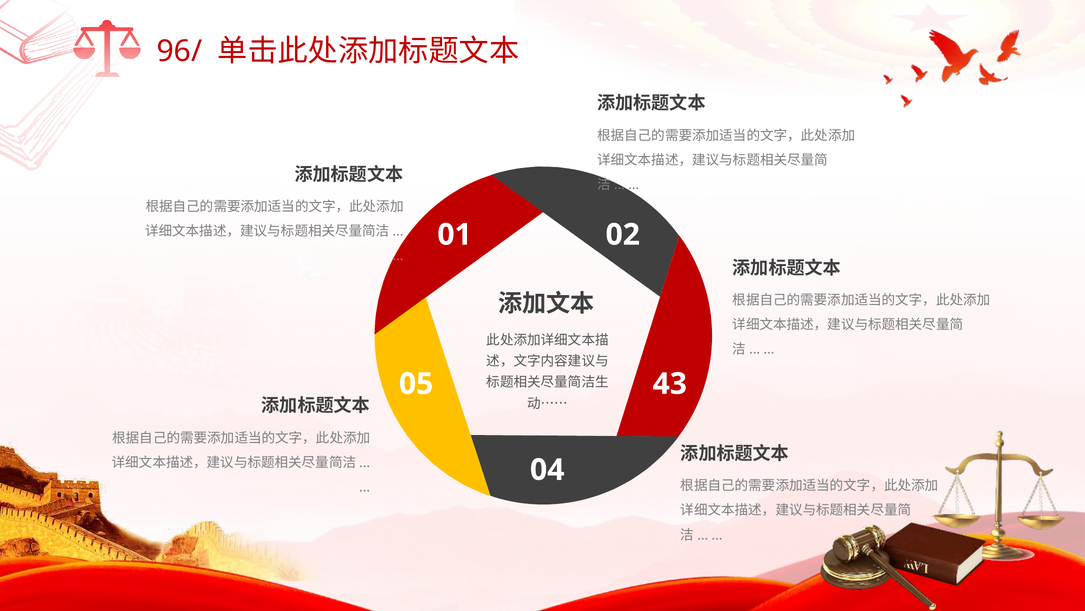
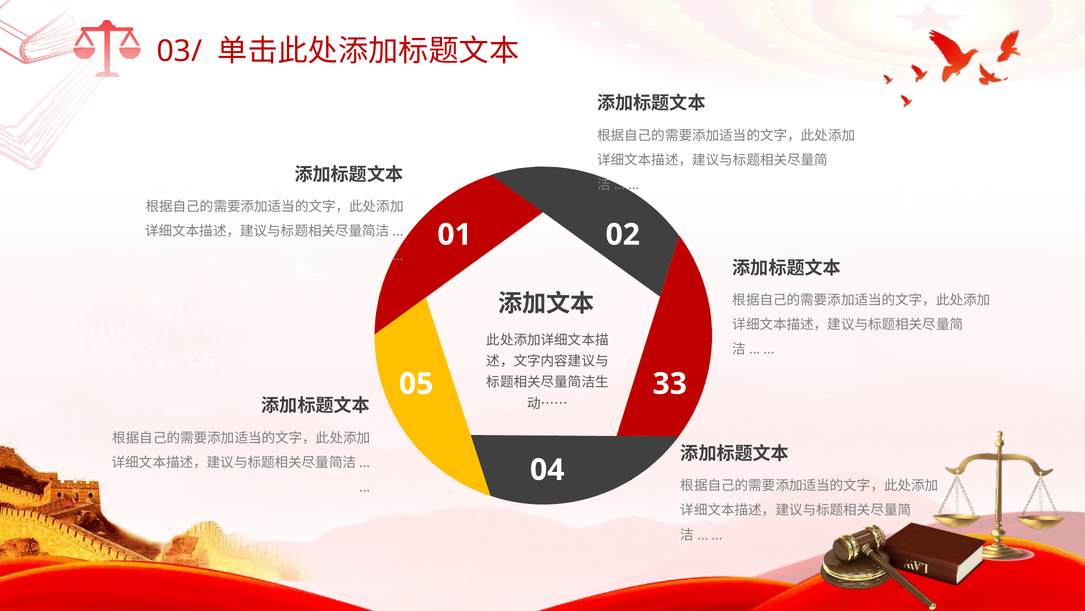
96/: 96/ -> 03/
43: 43 -> 33
